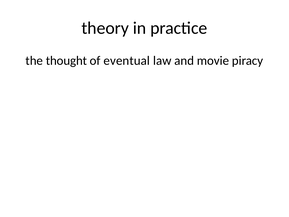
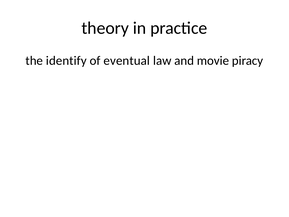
thought: thought -> identify
